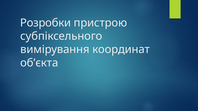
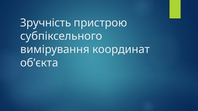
Розробки: Розробки -> Зручність
